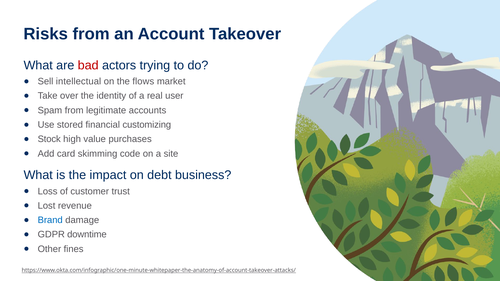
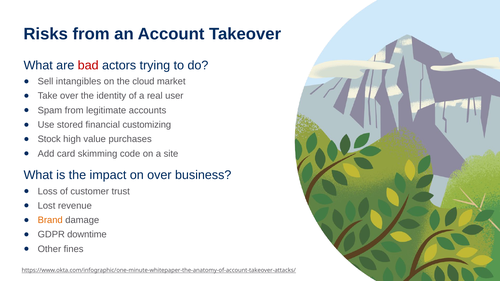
intellectual: intellectual -> intangibles
flows: flows -> cloud
on debt: debt -> over
Brand colour: blue -> orange
